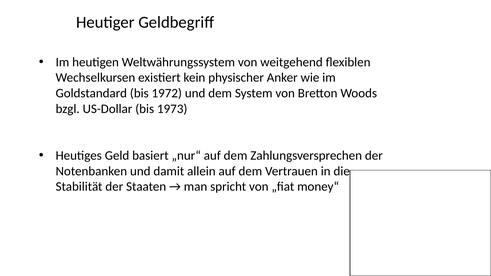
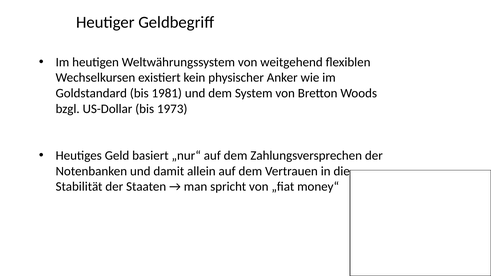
1972: 1972 -> 1981
